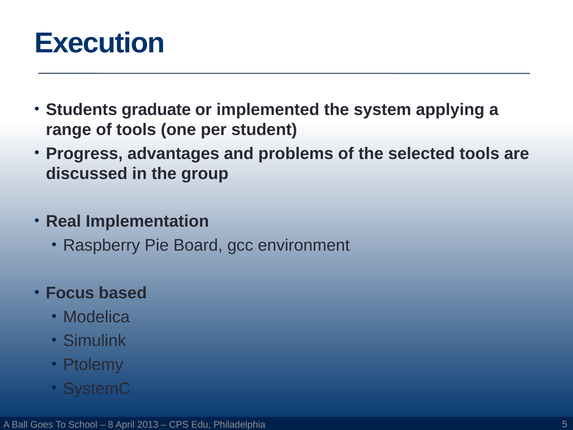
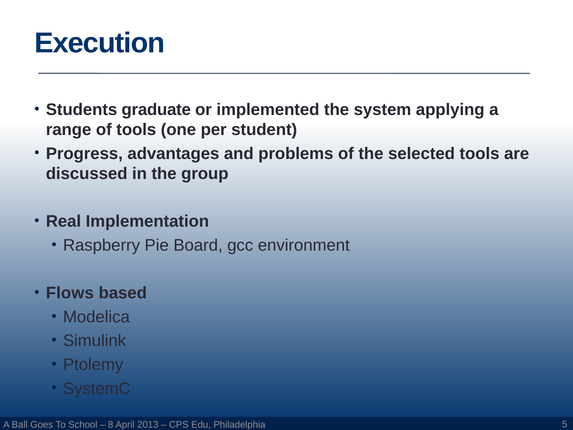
Focus: Focus -> Flows
